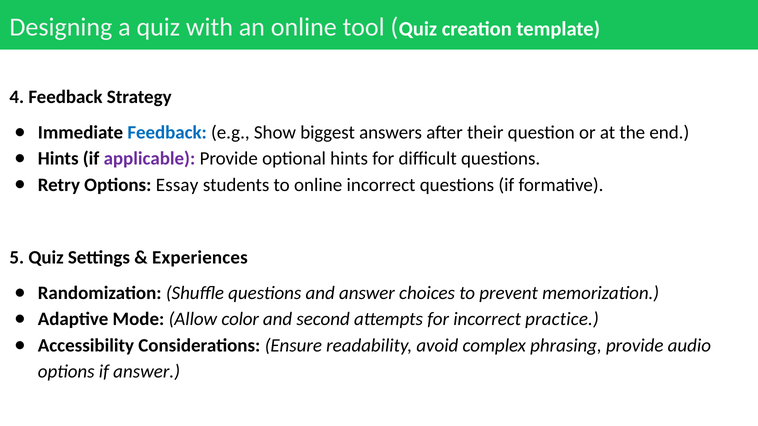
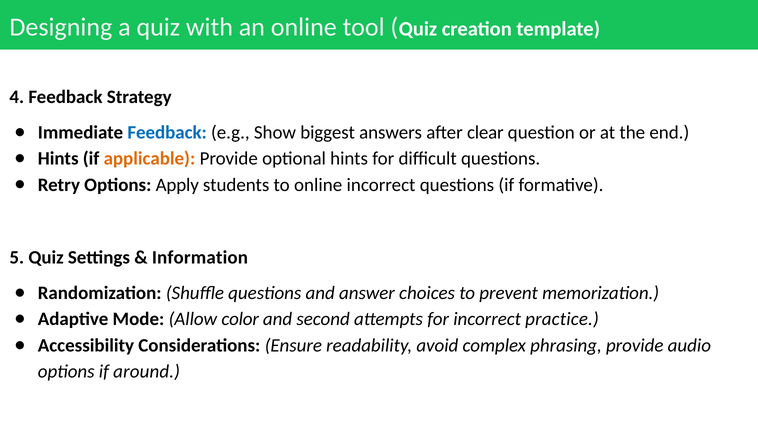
their: their -> clear
applicable colour: purple -> orange
Essay: Essay -> Apply
Experiences: Experiences -> Information
if answer: answer -> around
